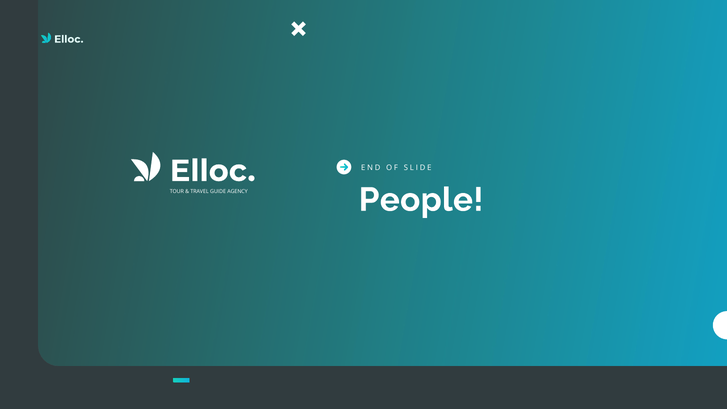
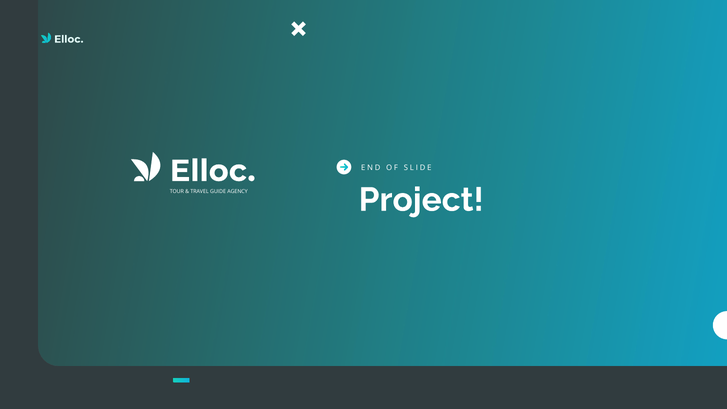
People: People -> Project
